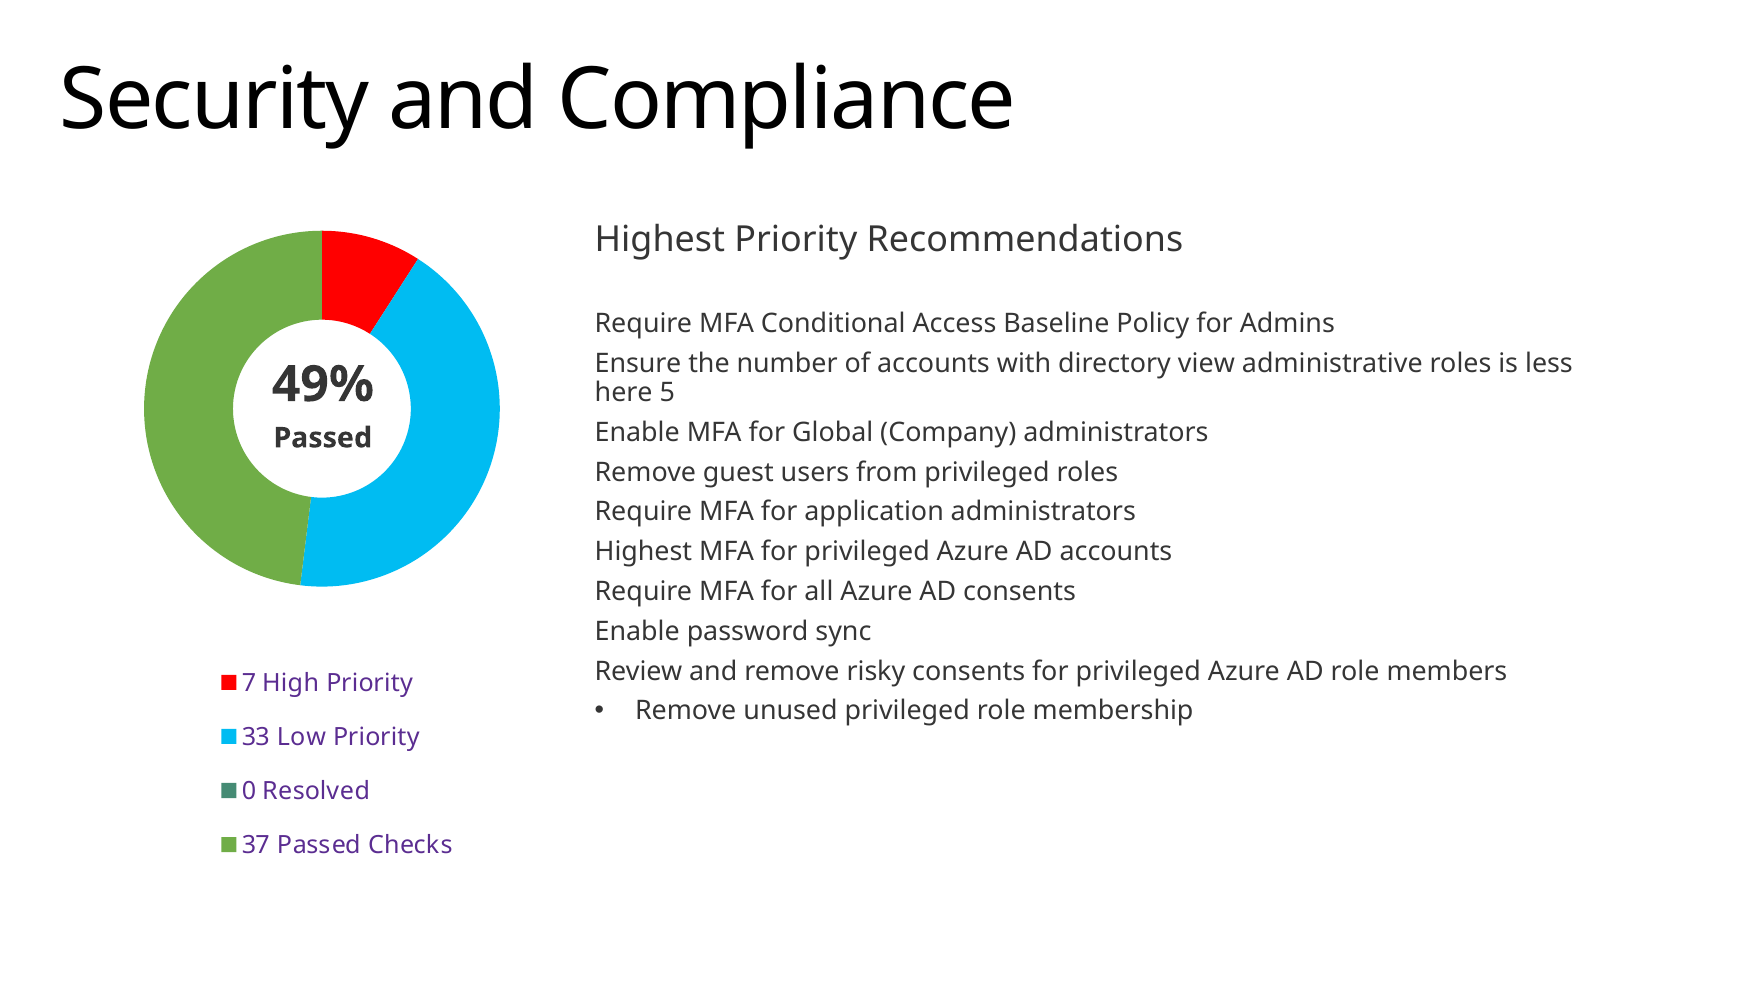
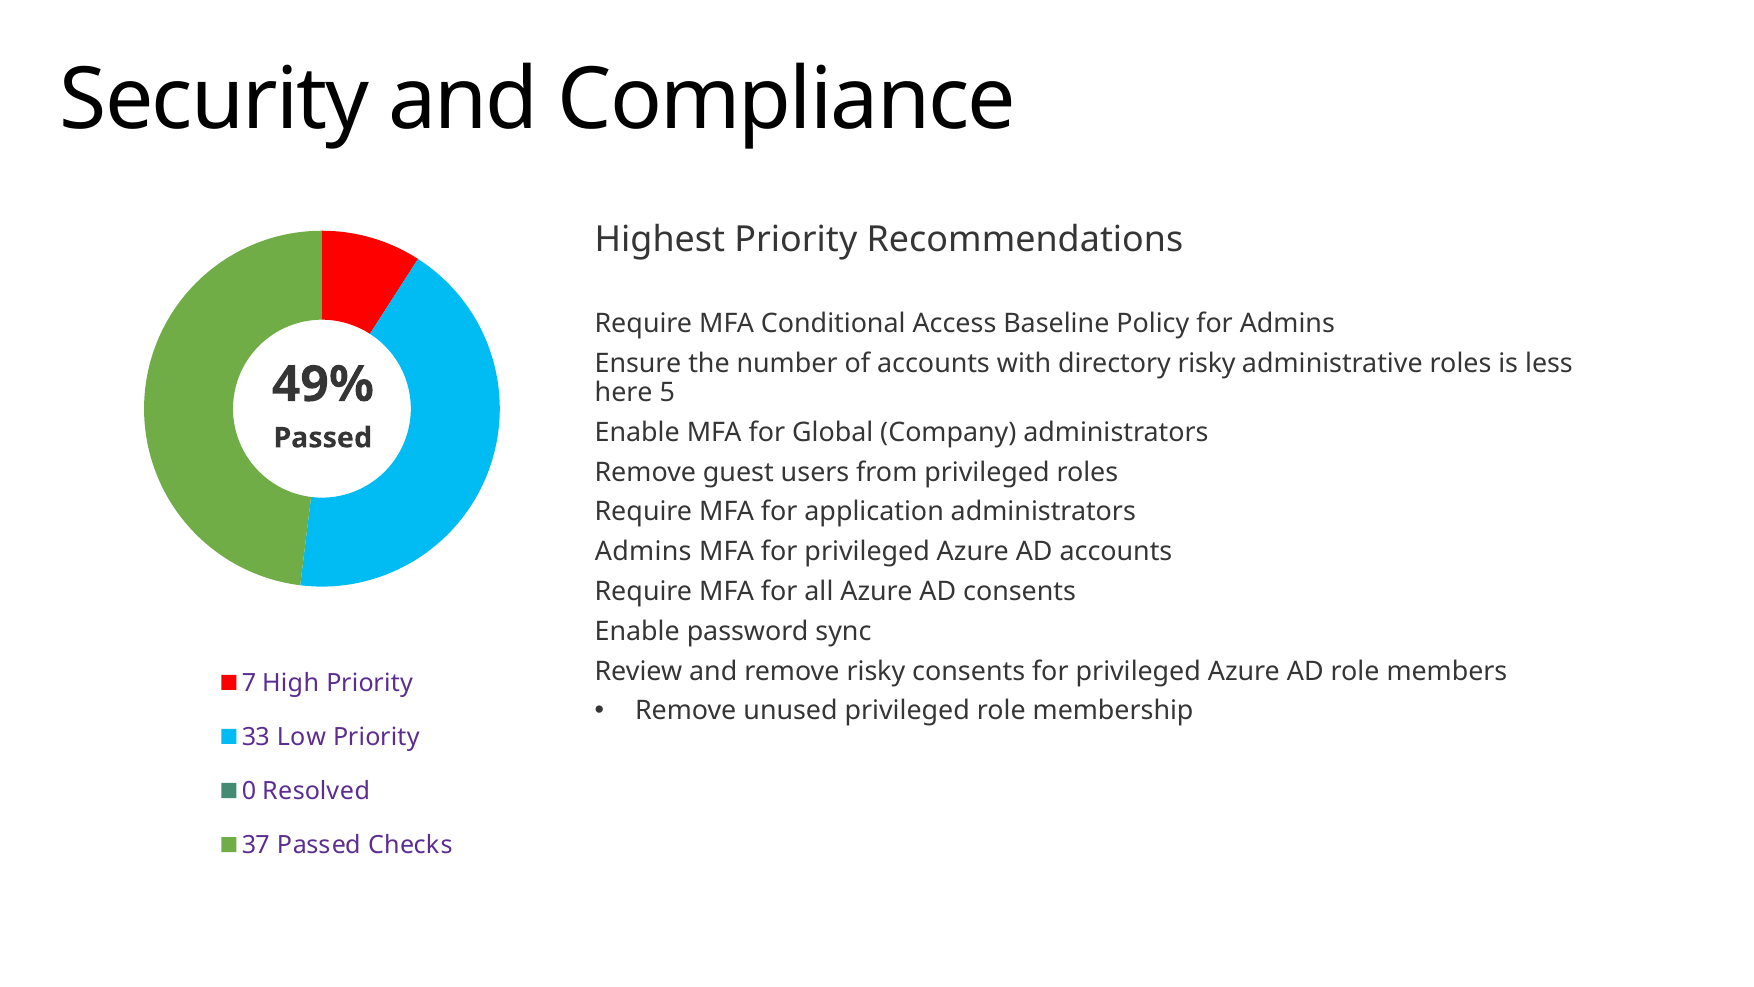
directory view: view -> risky
Highest at (643, 552): Highest -> Admins
